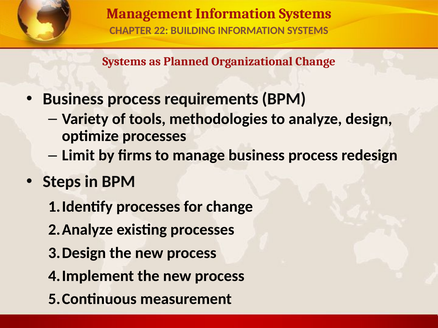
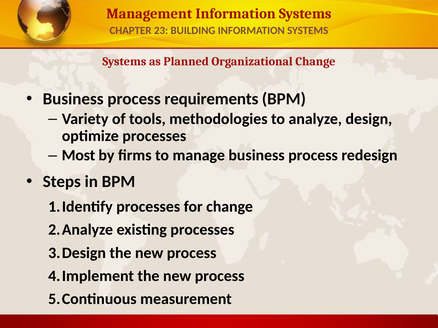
22: 22 -> 23
Limit: Limit -> Most
